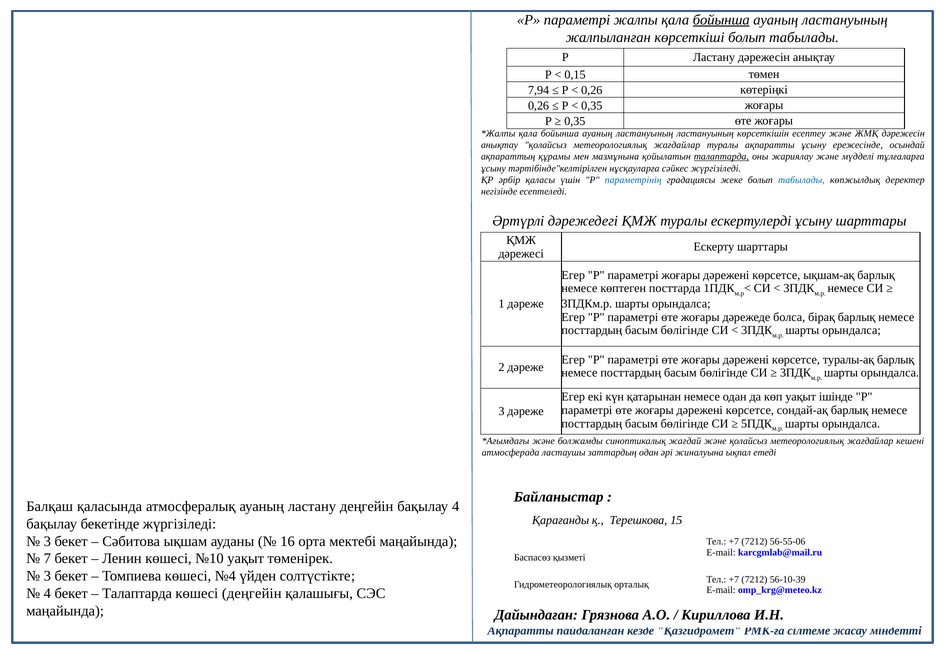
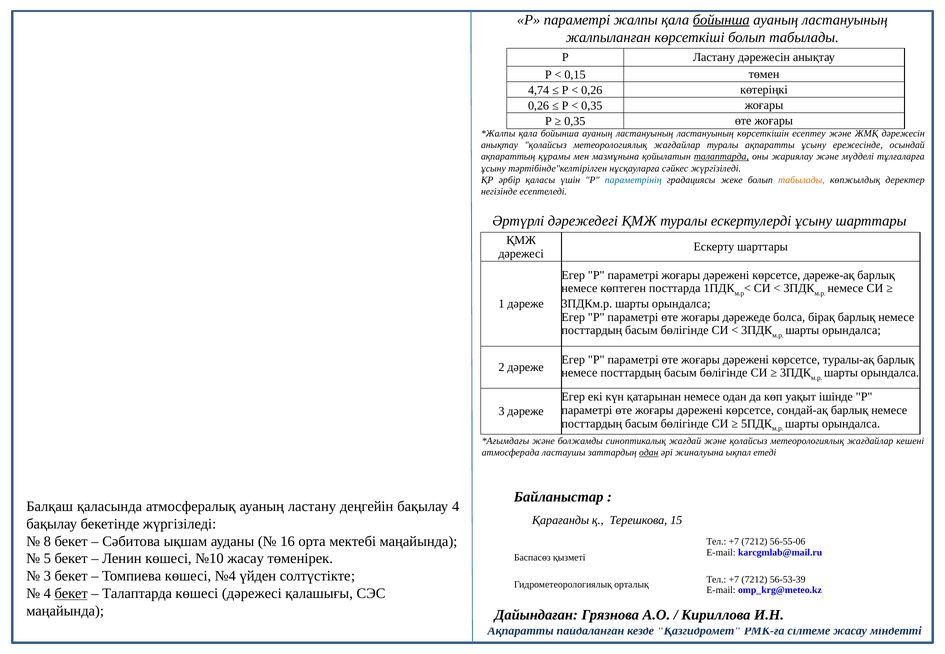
7,94: 7,94 -> 4,74
табылады at (801, 180) colour: blue -> orange
ықшам-ақ: ықшам-ақ -> дәреже-ақ
одан at (649, 453) underline: none -> present
3 at (47, 541): 3 -> 8
7: 7 -> 5
№10 уақыт: уақыт -> жасау
56-10-39: 56-10-39 -> 56-53-39
бекет at (71, 594) underline: none -> present
көшесі деңгейін: деңгейін -> дәрежесі
